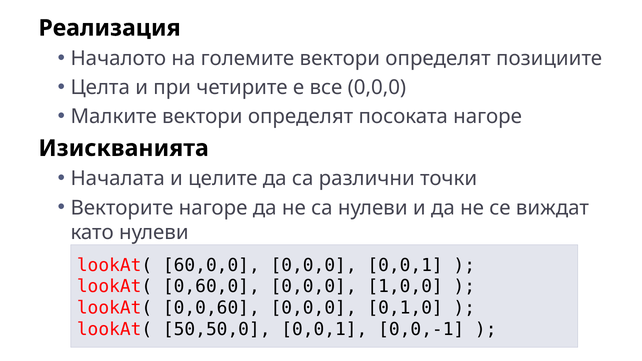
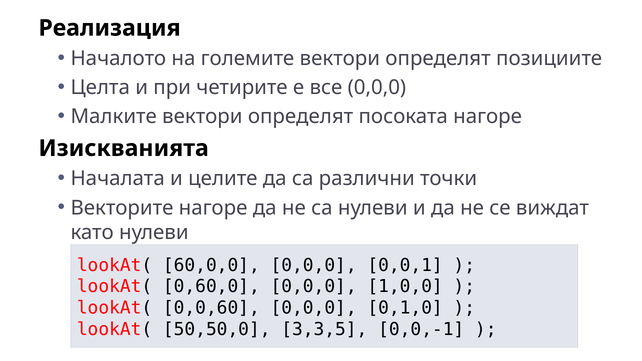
50,50,0 0,0,1: 0,0,1 -> 3,3,5
